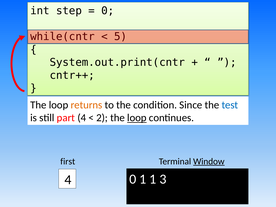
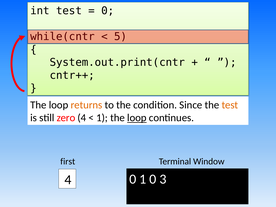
int step: step -> test
test at (230, 105) colour: blue -> orange
part: part -> zero
2 at (102, 118): 2 -> 1
Window underline: present -> none
1 1: 1 -> 0
